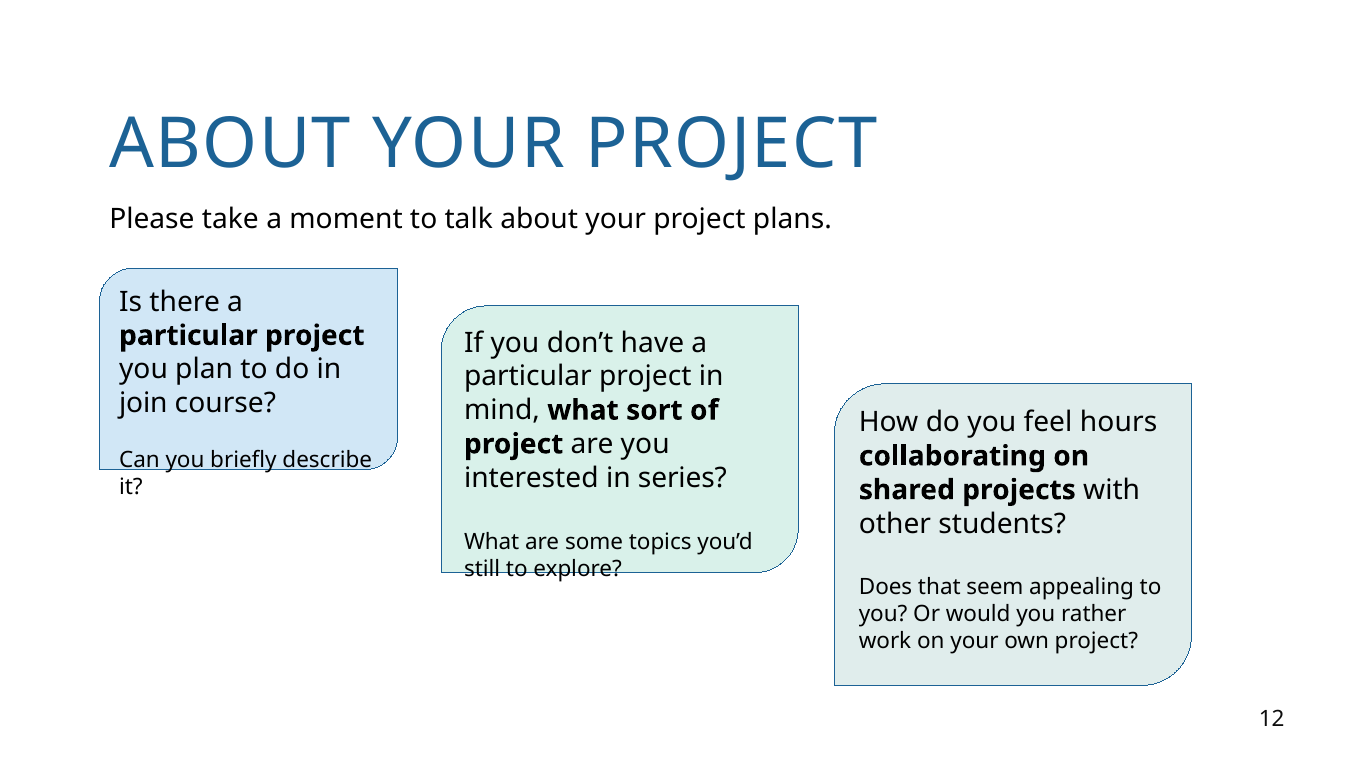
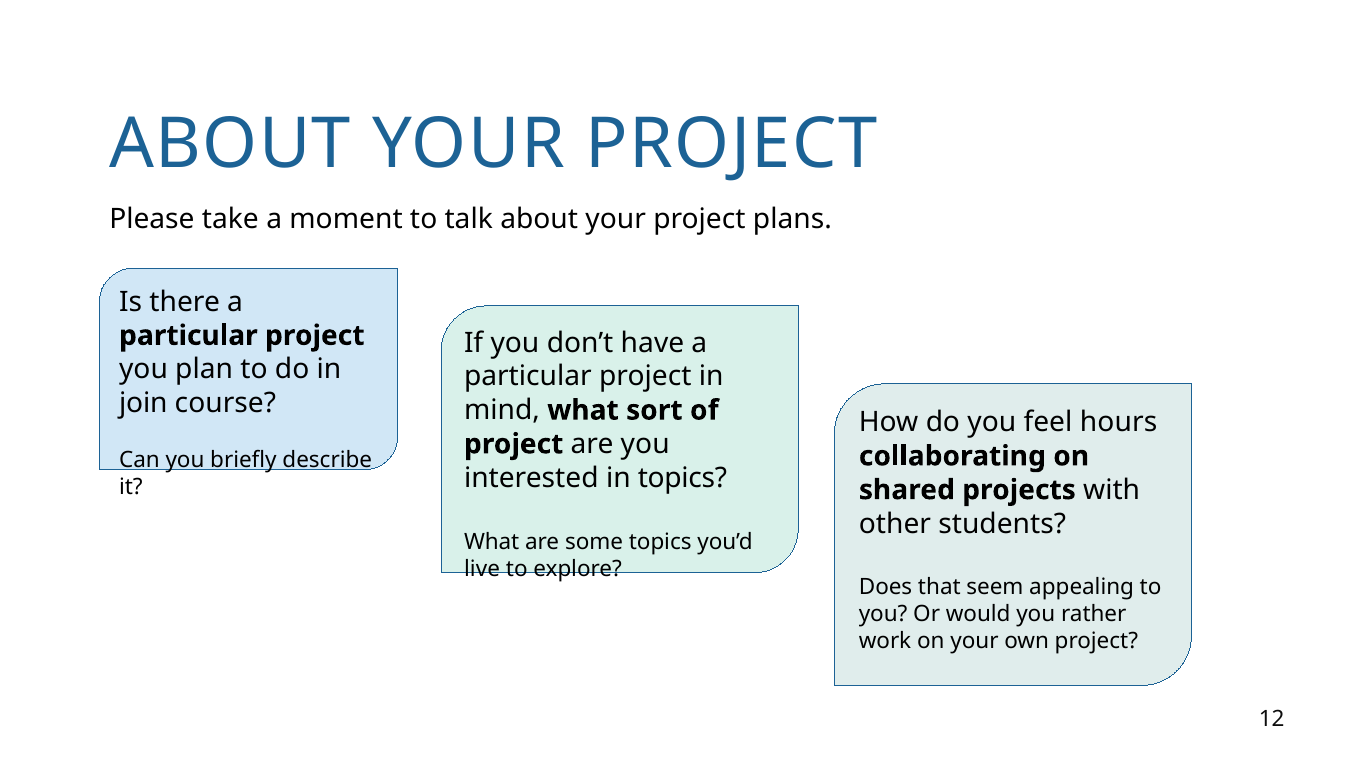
in series: series -> topics
still: still -> live
